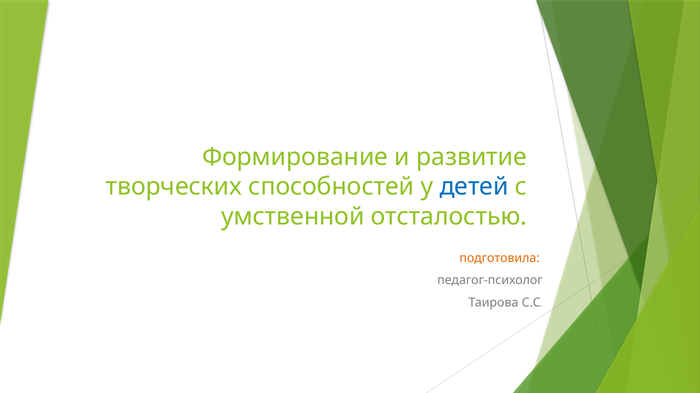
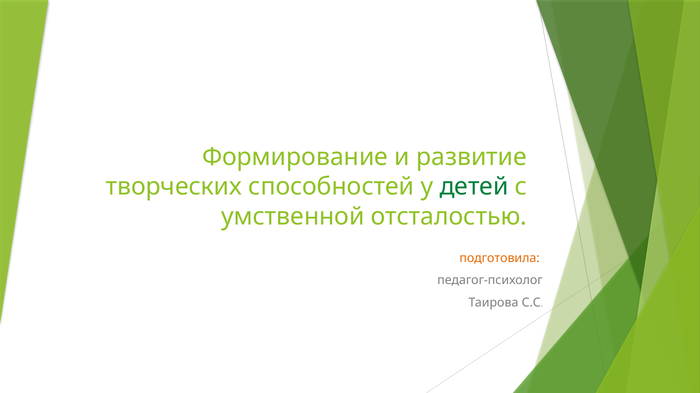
детей colour: blue -> green
